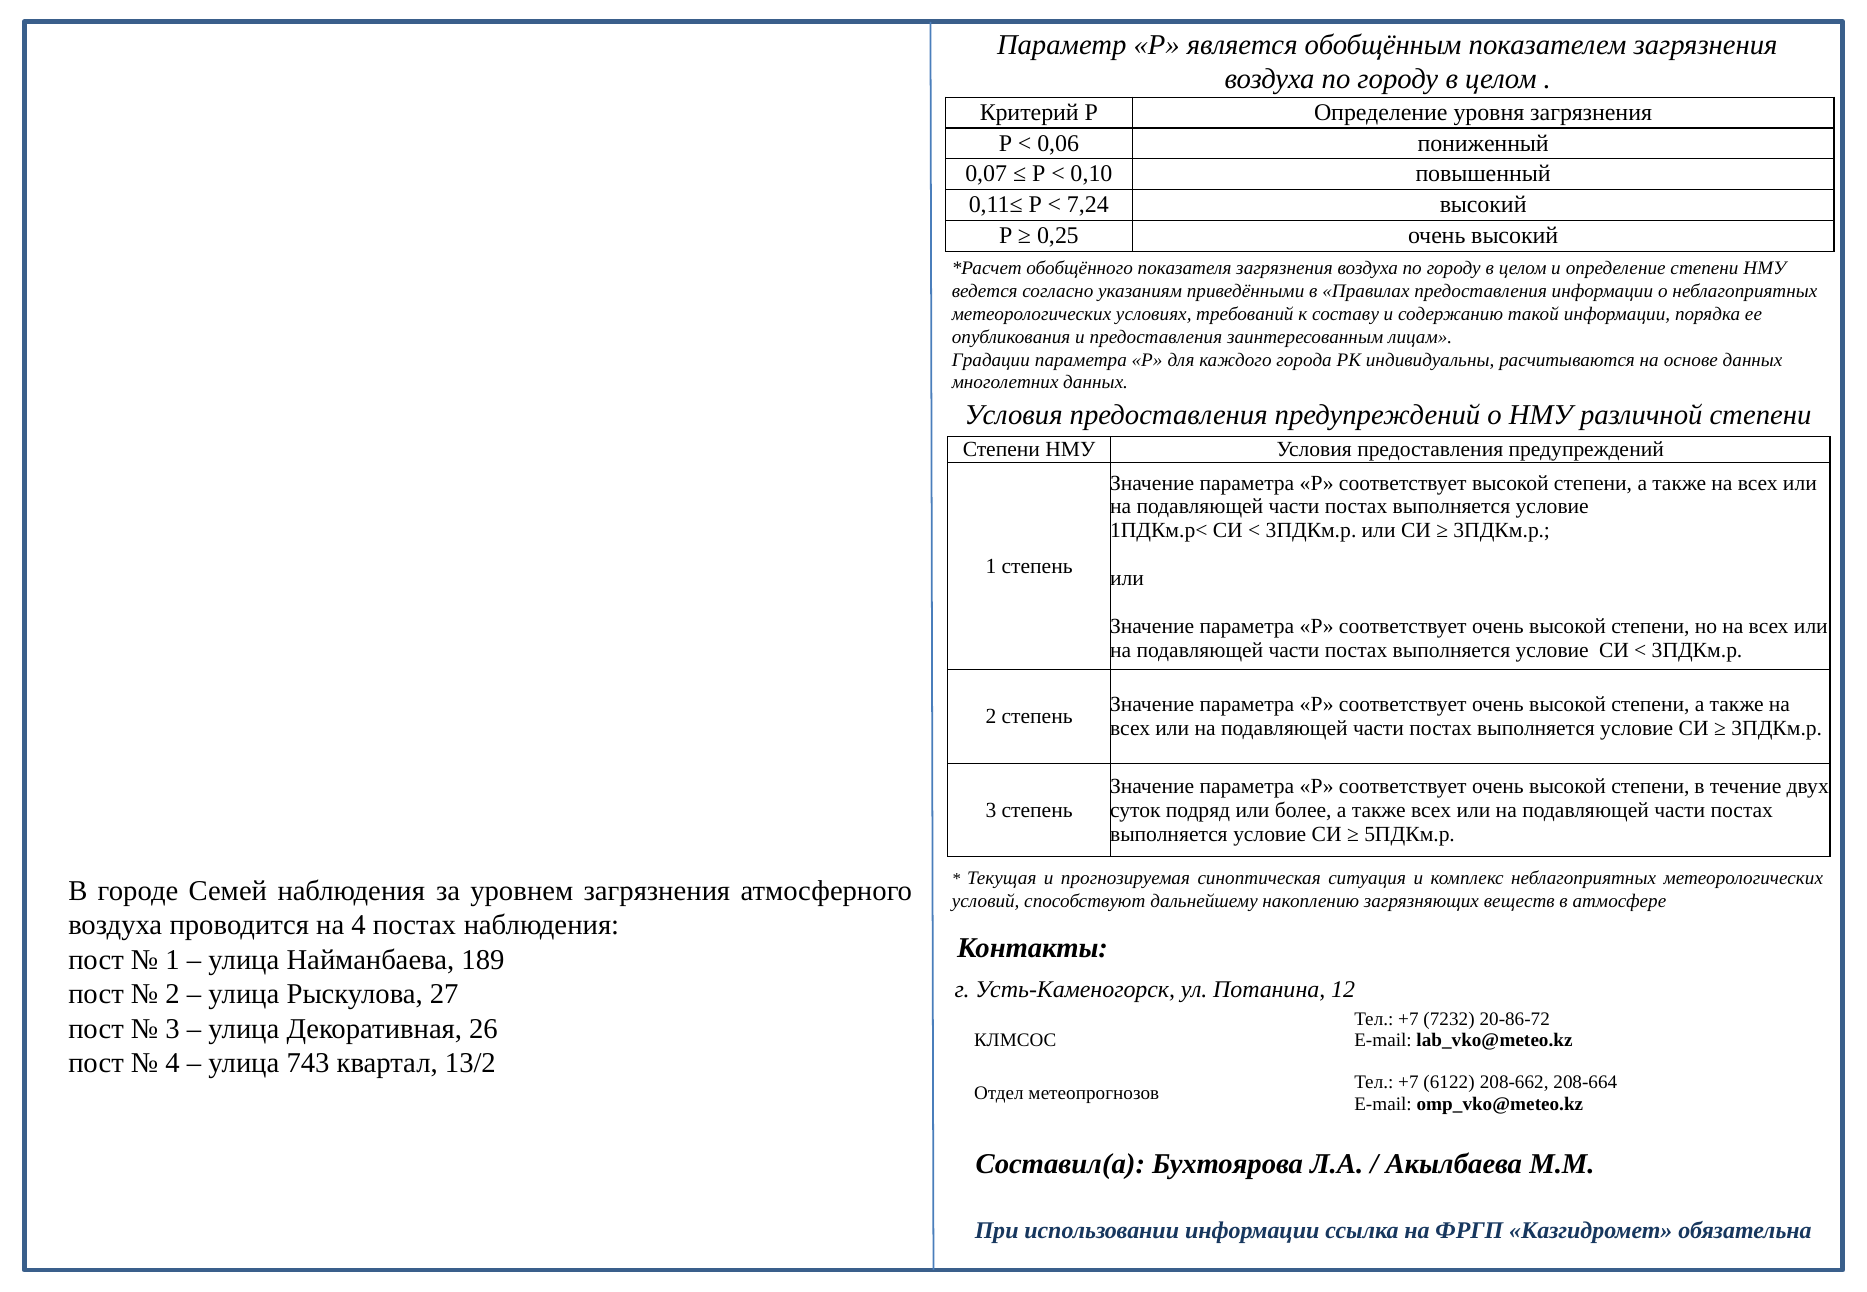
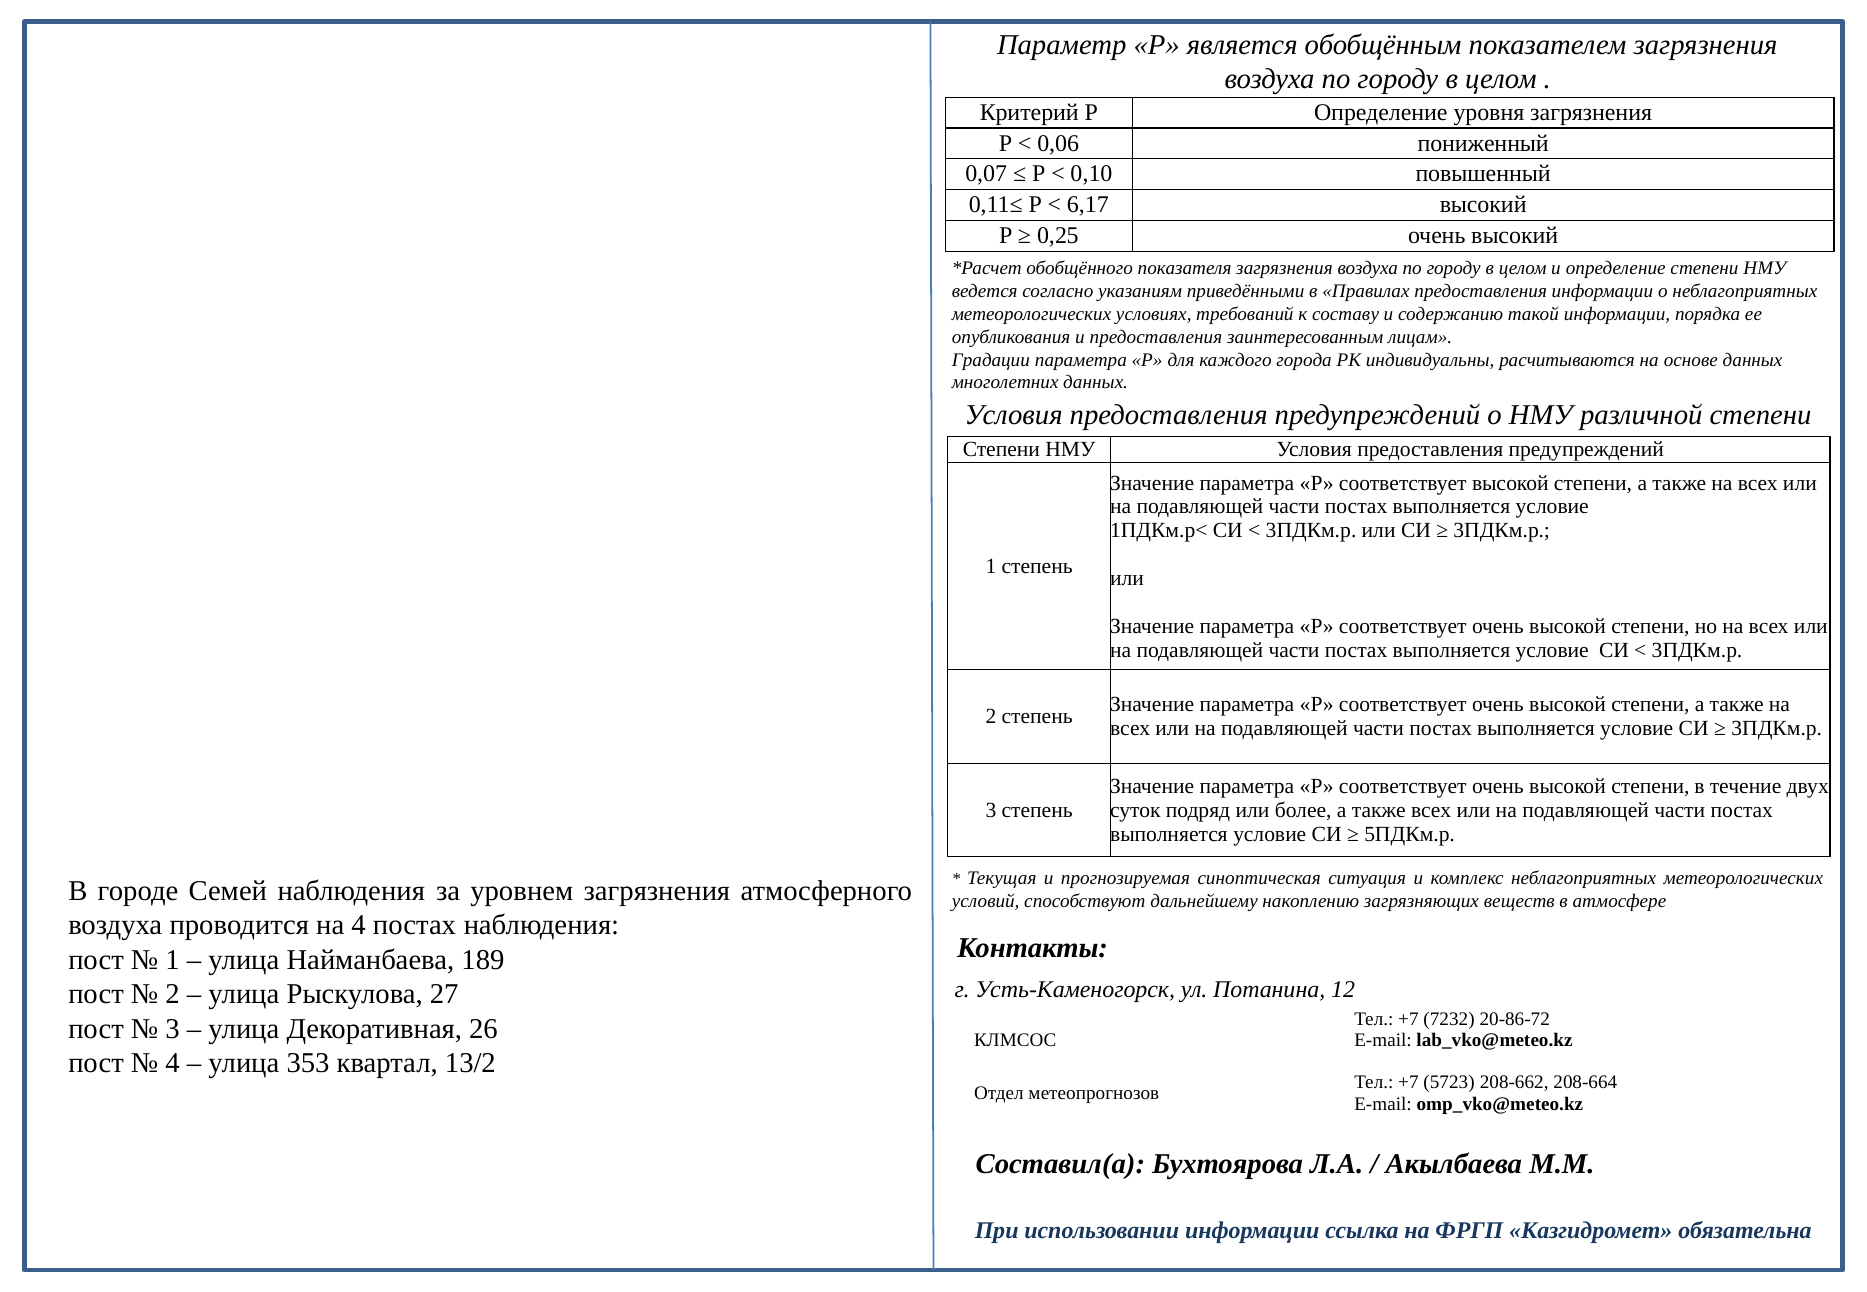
7,24: 7,24 -> 6,17
743: 743 -> 353
6122: 6122 -> 5723
